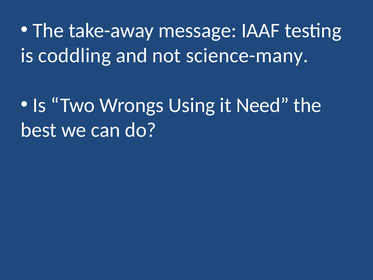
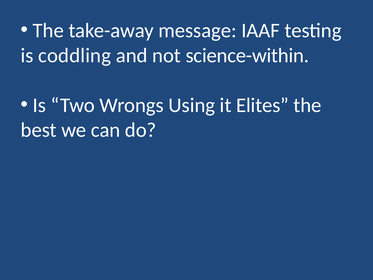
science-many: science-many -> science-within
Need: Need -> Elites
